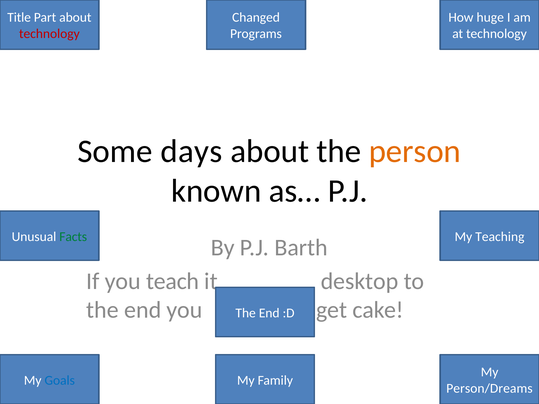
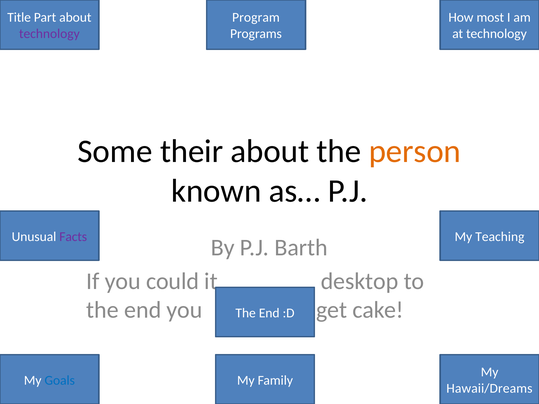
Changed: Changed -> Program
huge: huge -> most
technology at (49, 34) colour: red -> purple
days: days -> their
Facts colour: green -> purple
teach: teach -> could
Person/Dreams: Person/Dreams -> Hawaii/Dreams
